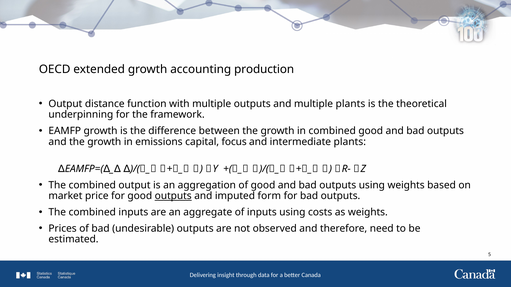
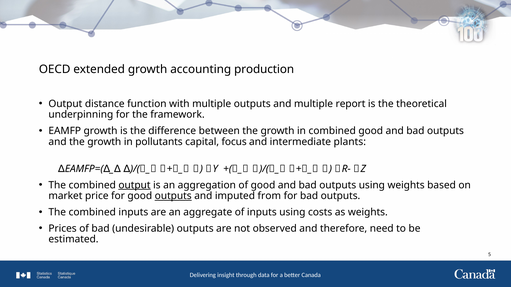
multiple plants: plants -> report
emissions: emissions -> pollutants
output at (135, 185) underline: none -> present
form: form -> from
